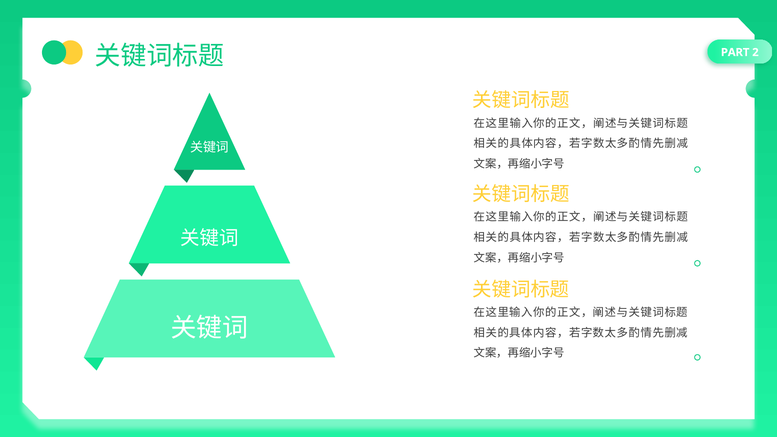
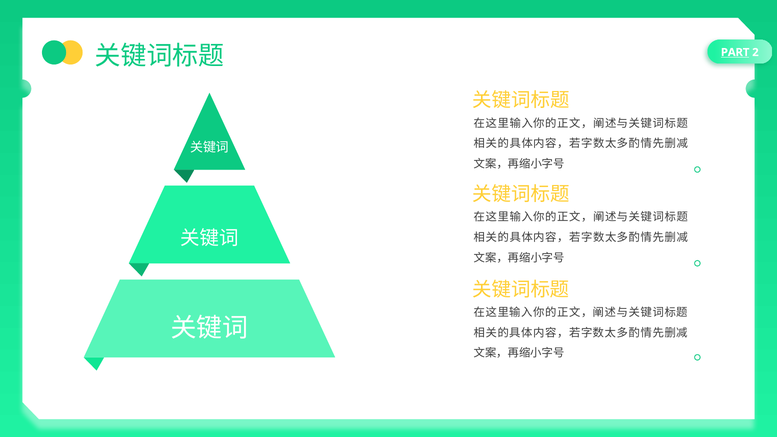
PART underline: none -> present
